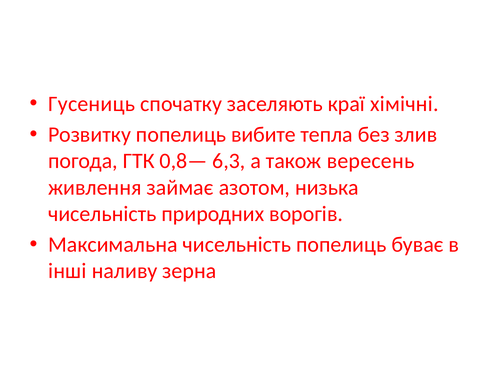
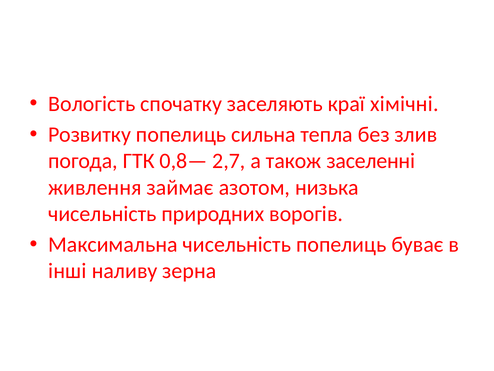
Гусениць: Гусениць -> Вологість
вибите: вибите -> сильна
6,3: 6,3 -> 2,7
вересень: вересень -> заселенні
